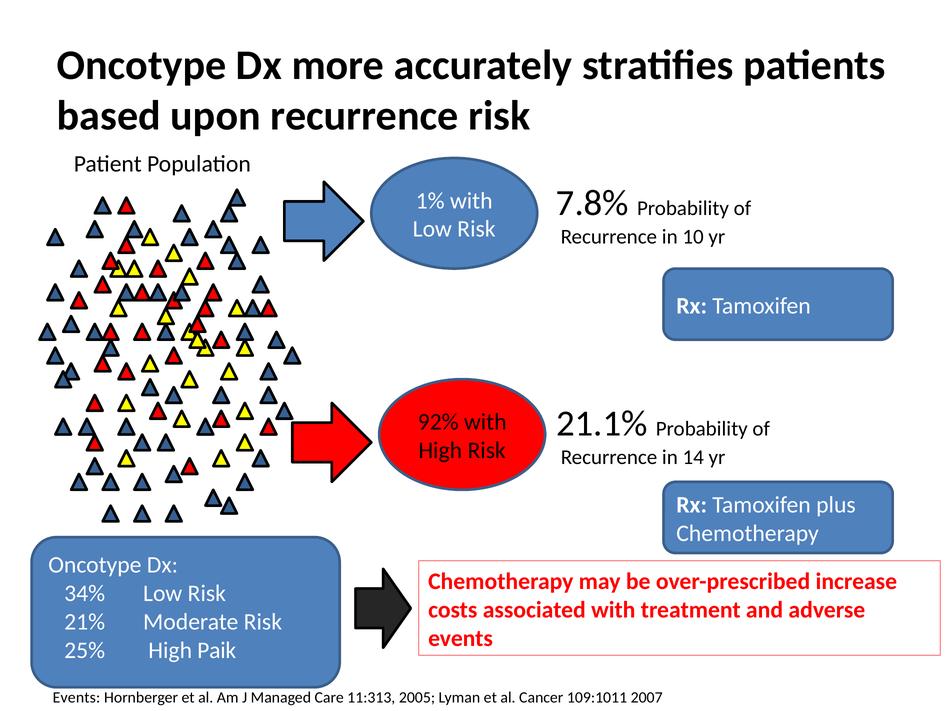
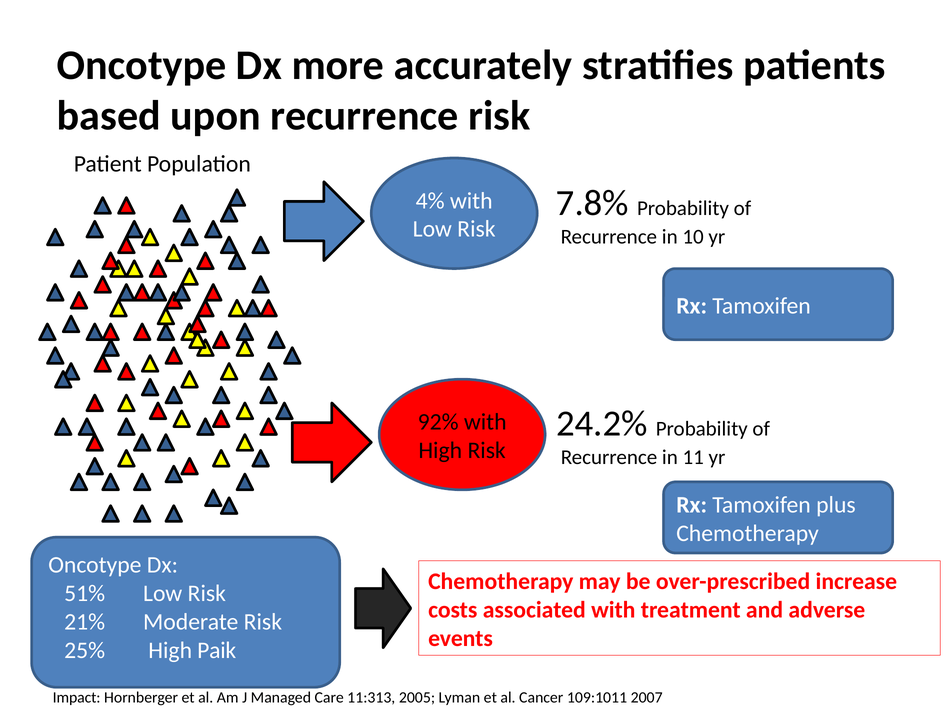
1%: 1% -> 4%
21.1%: 21.1% -> 24.2%
14: 14 -> 11
34%: 34% -> 51%
Events at (77, 698): Events -> Impact
